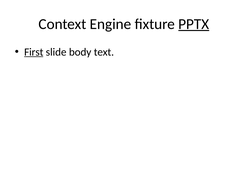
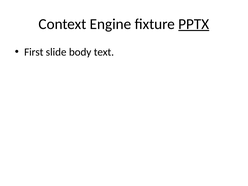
First underline: present -> none
